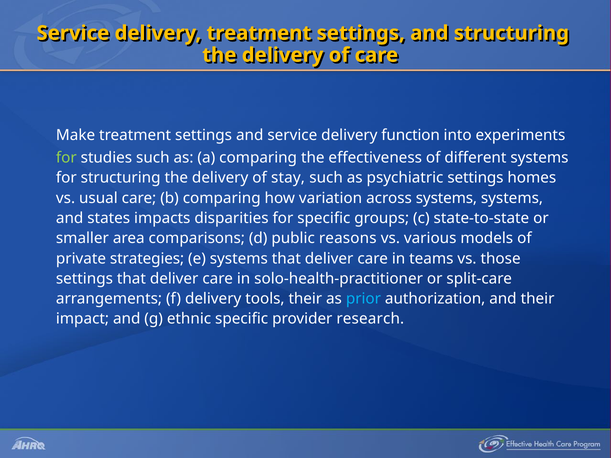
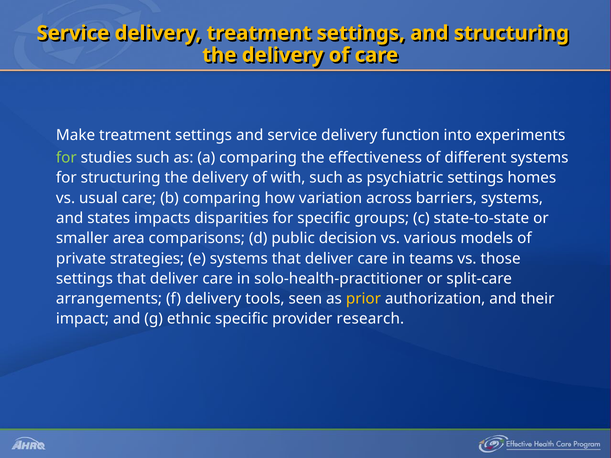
stay: stay -> with
across systems: systems -> barriers
reasons: reasons -> decision
tools their: their -> seen
prior colour: light blue -> yellow
